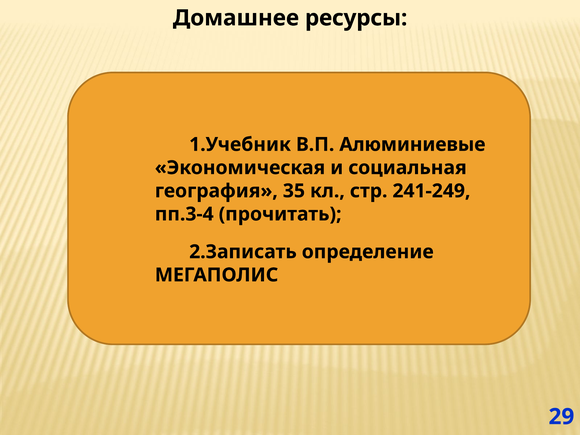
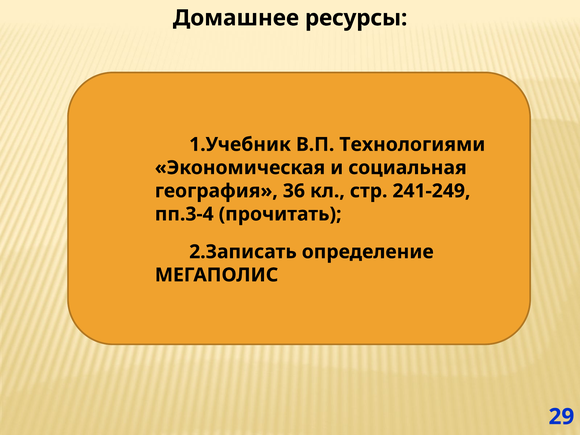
Алюминиевые: Алюминиевые -> Технологиями
35: 35 -> 36
